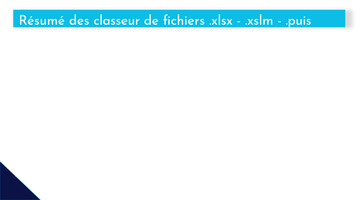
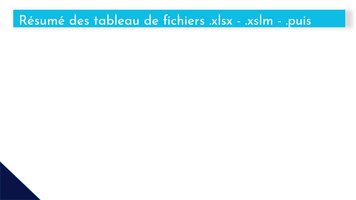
classeur: classeur -> tableau
